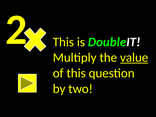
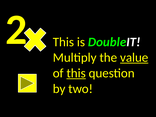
this at (76, 73) underline: none -> present
